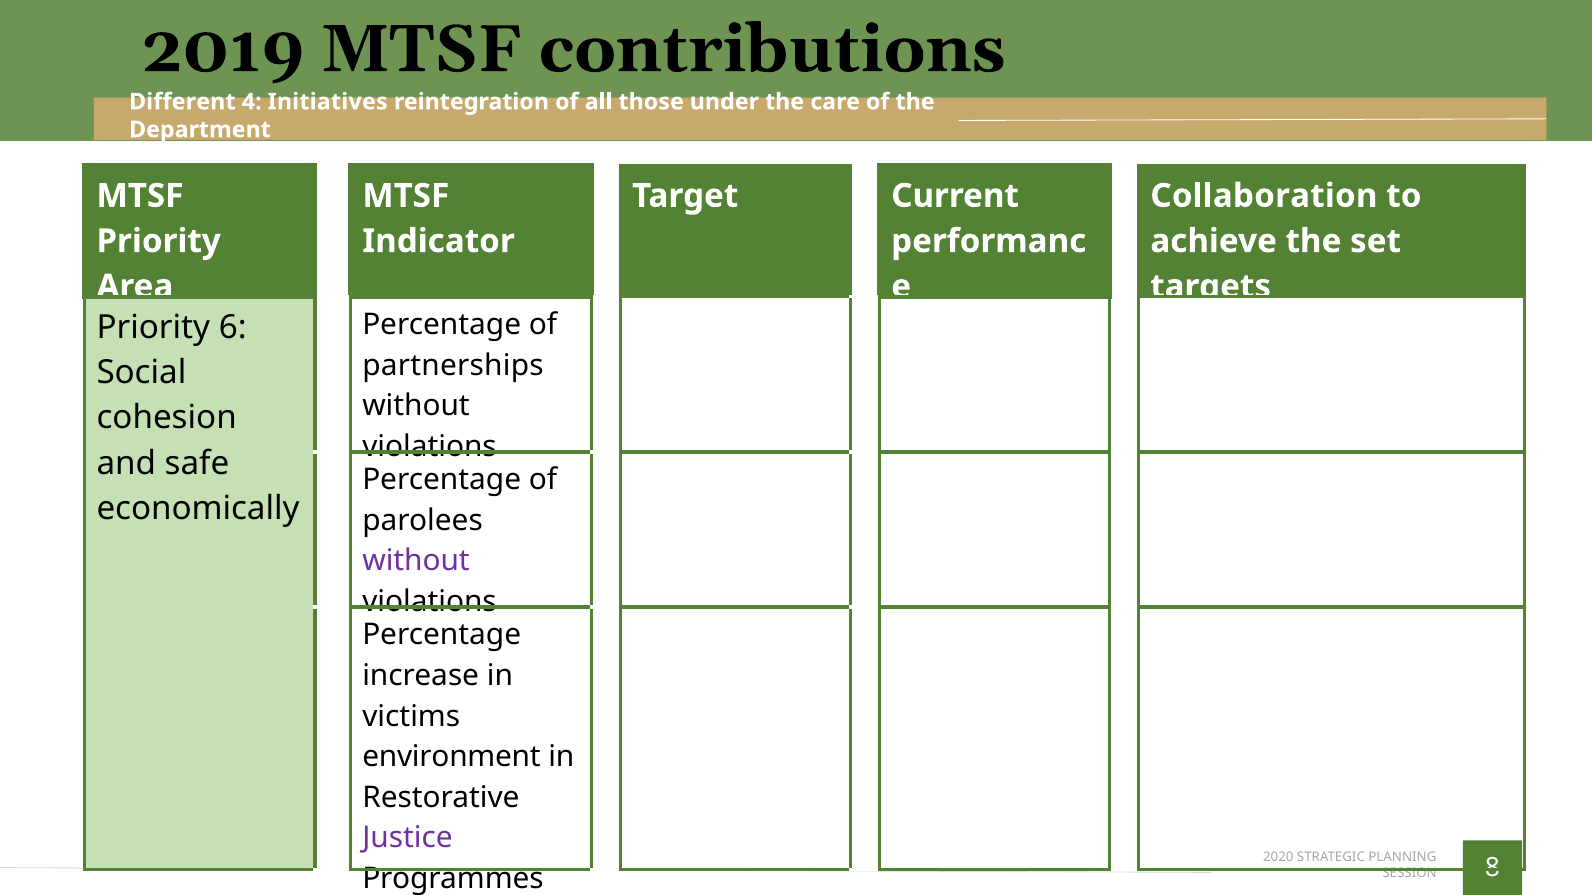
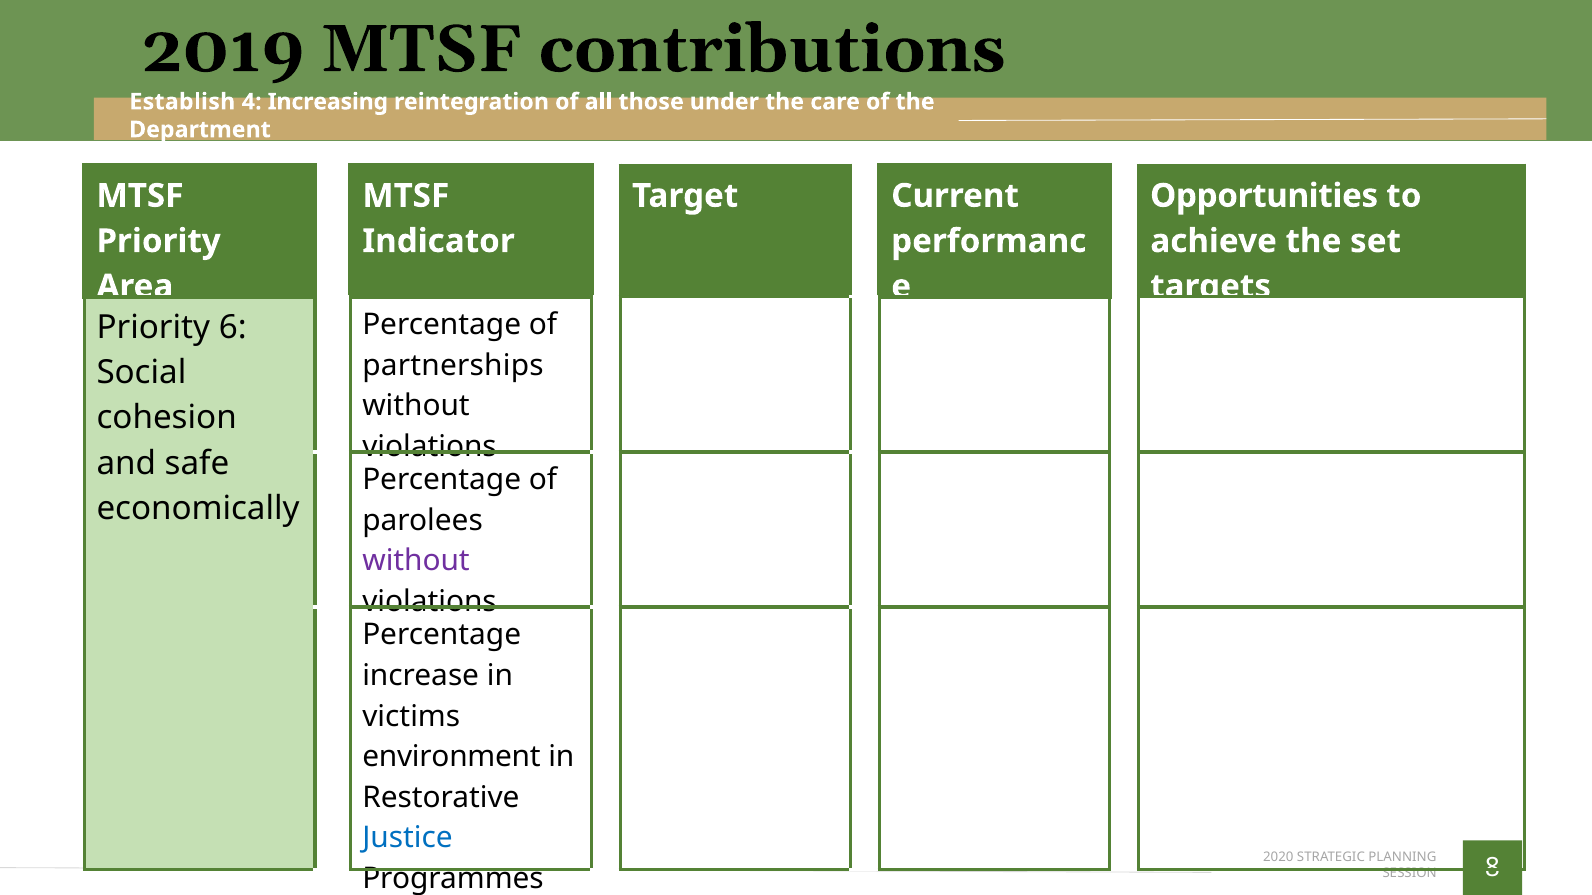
Different: Different -> Establish
Initiatives: Initiatives -> Increasing
Collaboration: Collaboration -> Opportunities
Justice colour: purple -> blue
